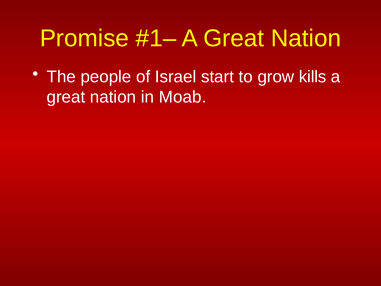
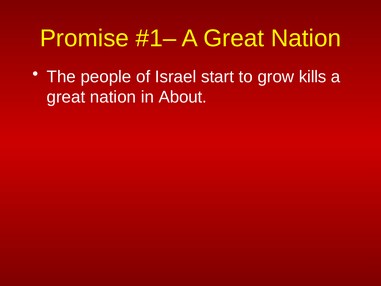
Moab: Moab -> About
